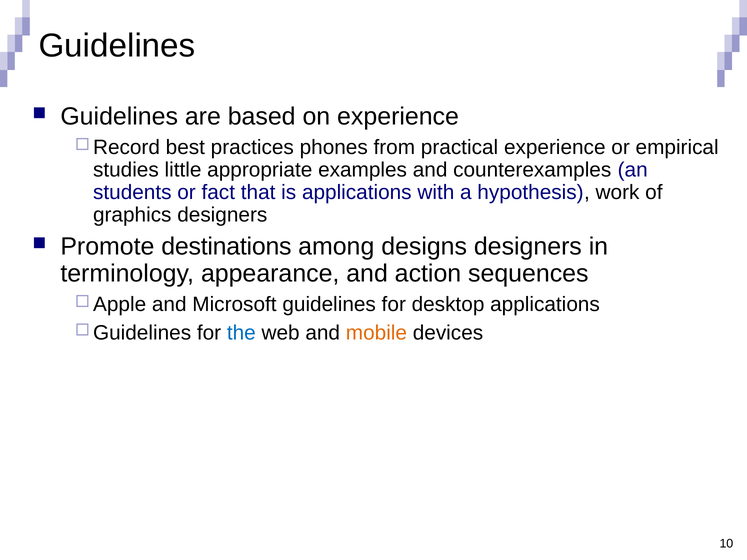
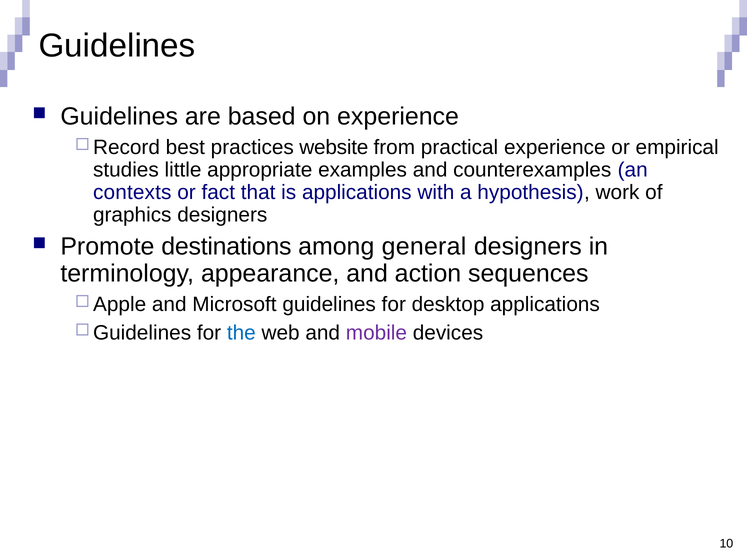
phones: phones -> website
students: students -> contexts
designs: designs -> general
mobile colour: orange -> purple
